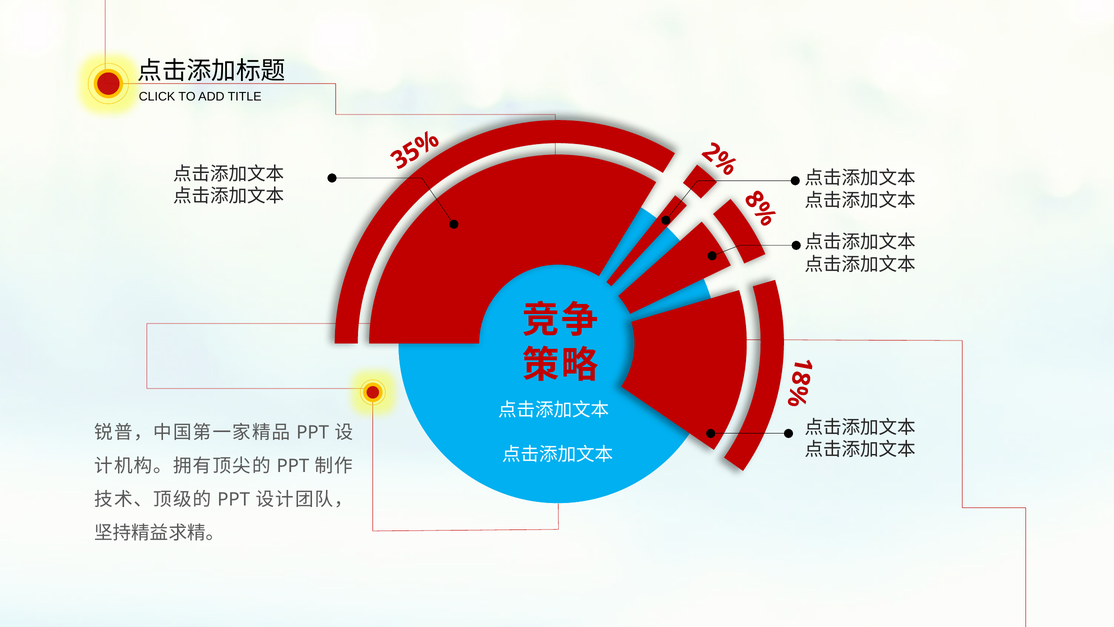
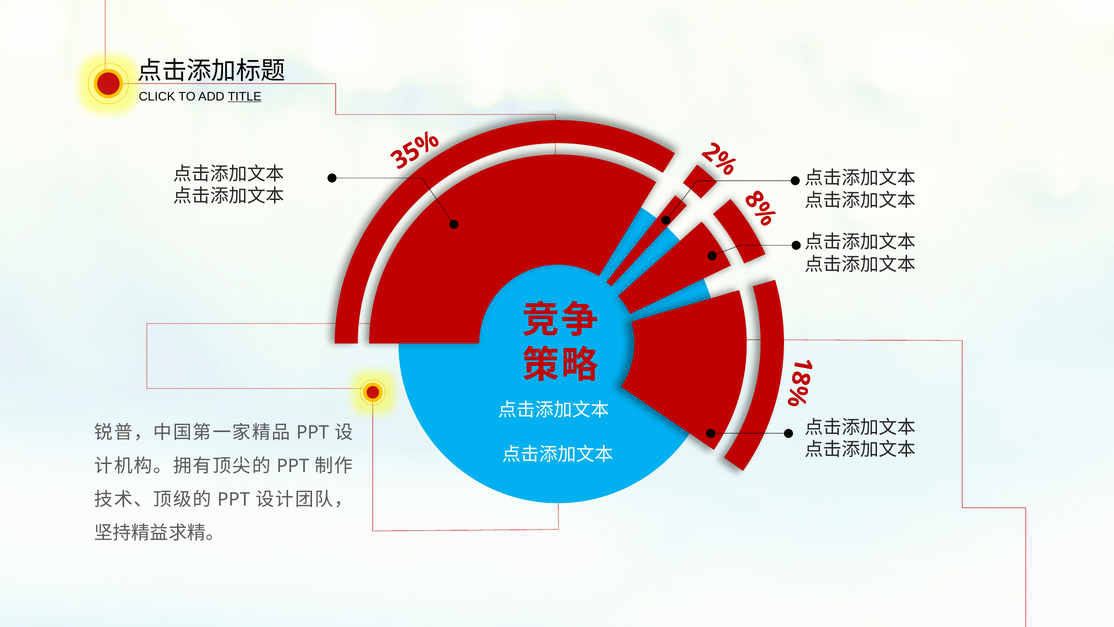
TITLE underline: none -> present
